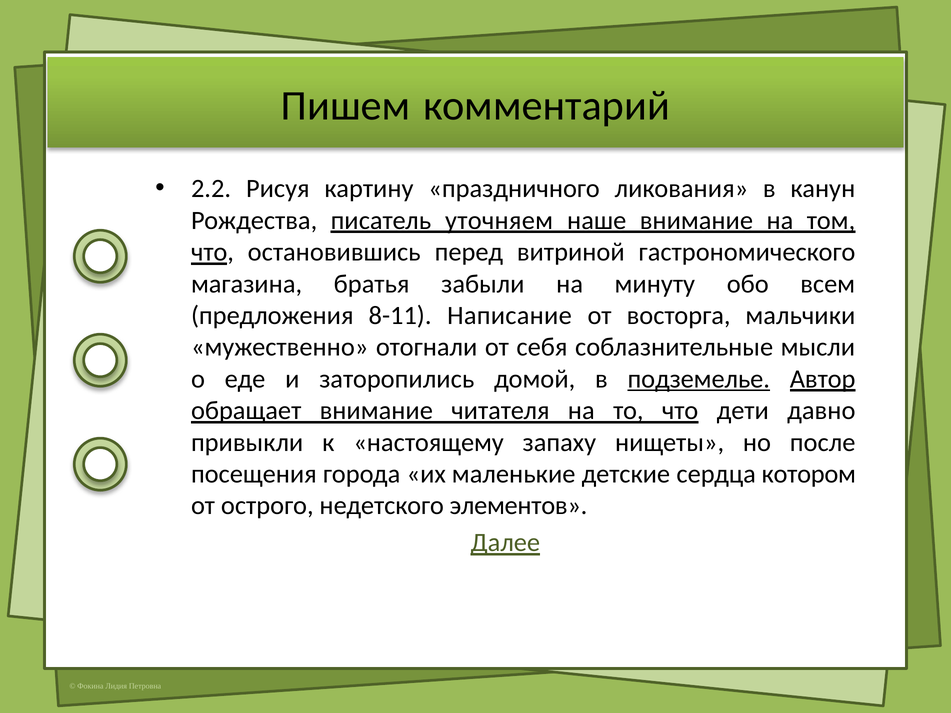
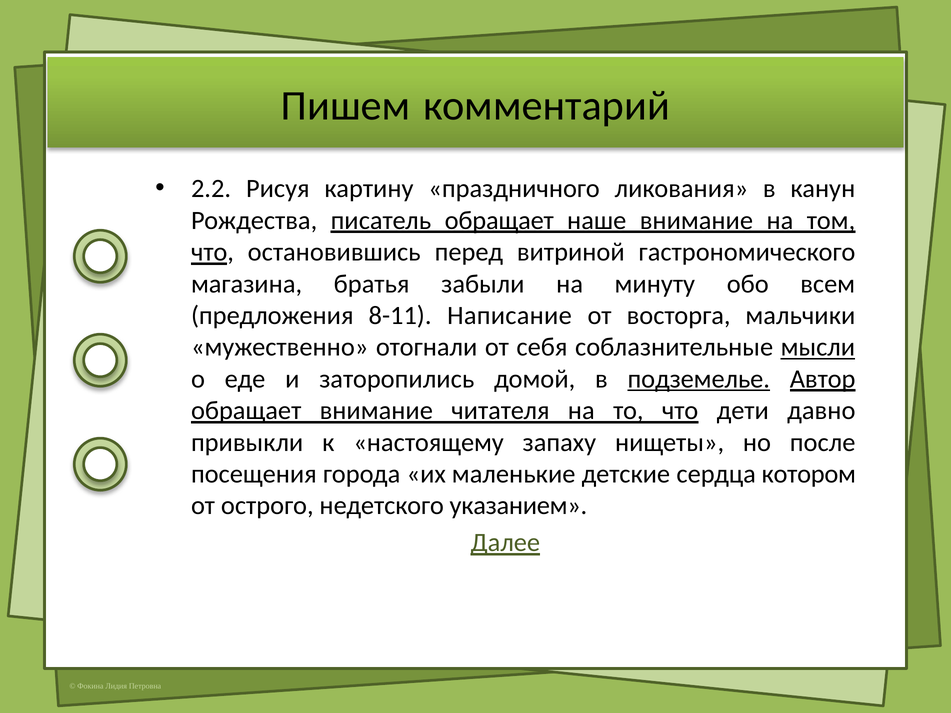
писатель уточняем: уточняем -> обращает
мысли underline: none -> present
элементов: элементов -> указанием
